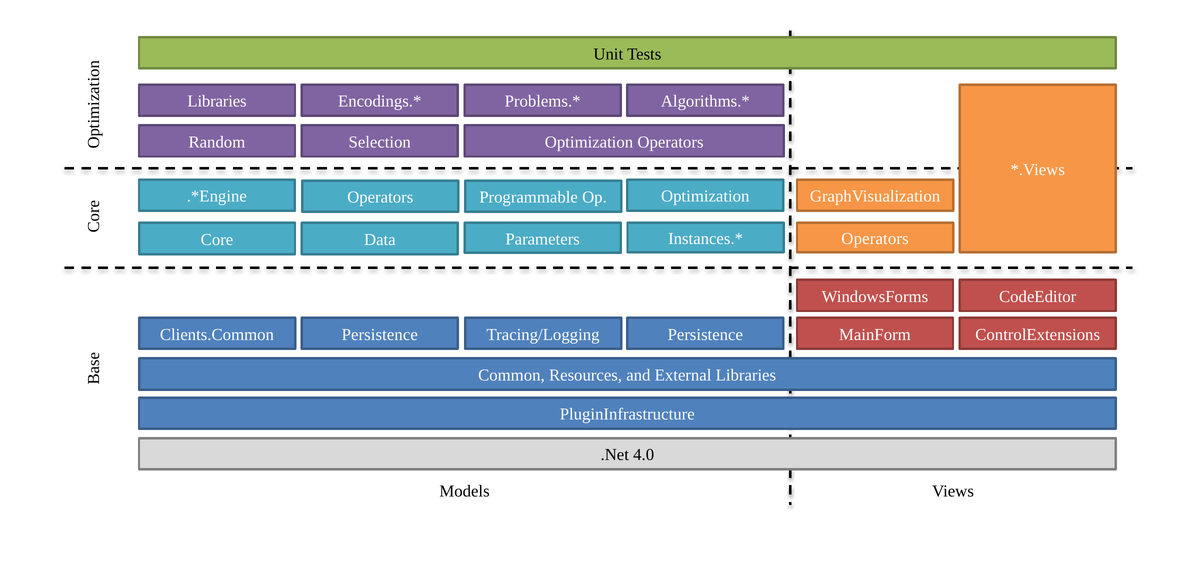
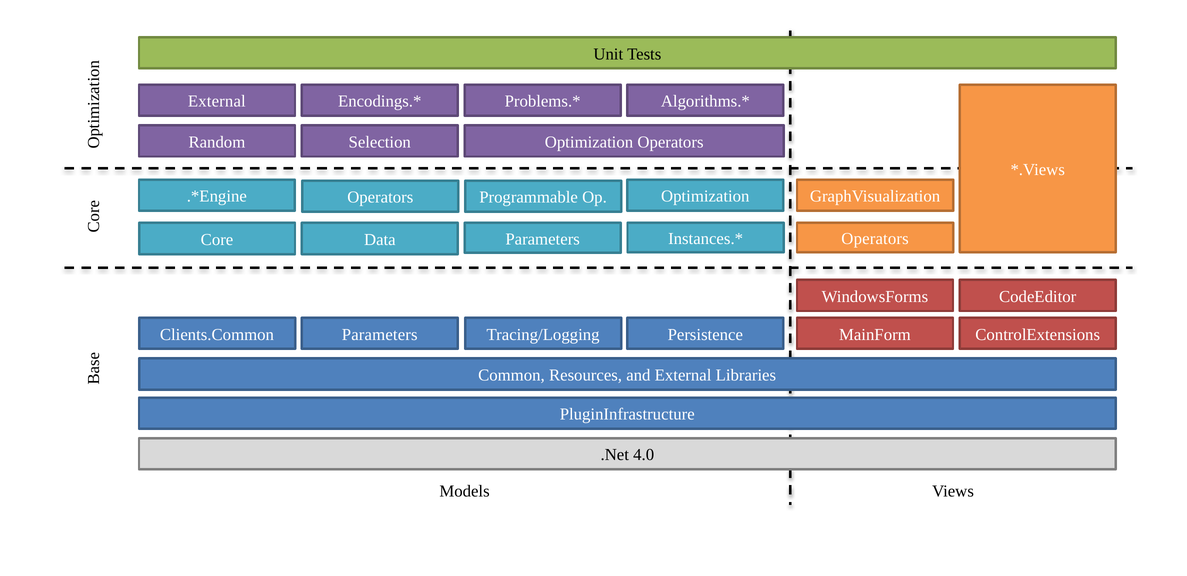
Libraries at (217, 102): Libraries -> External
Persistence at (380, 335): Persistence -> Parameters
